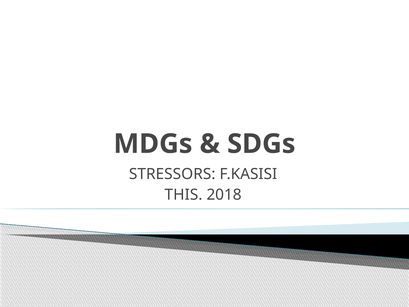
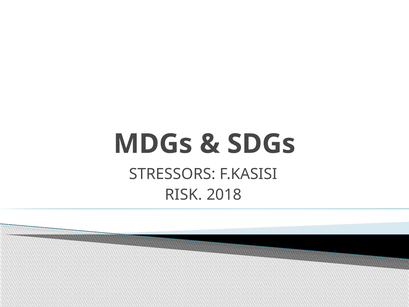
THIS: THIS -> RISK
